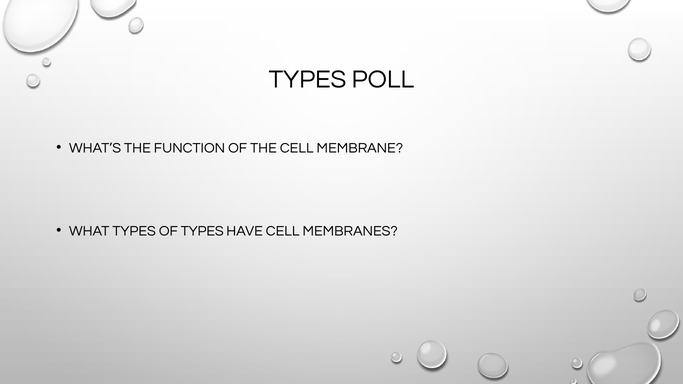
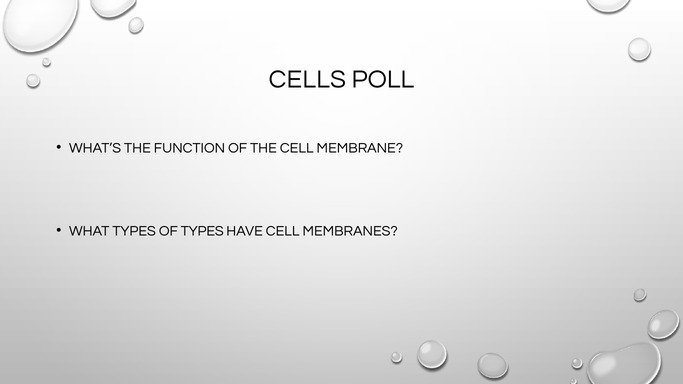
TYPES at (308, 79): TYPES -> CELLS
